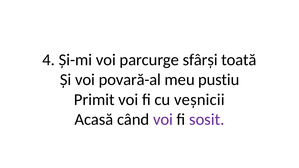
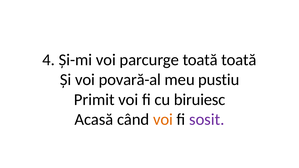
parcurge sfârși: sfârși -> toată
veșnicii: veșnicii -> biruiesc
voi at (163, 120) colour: purple -> orange
